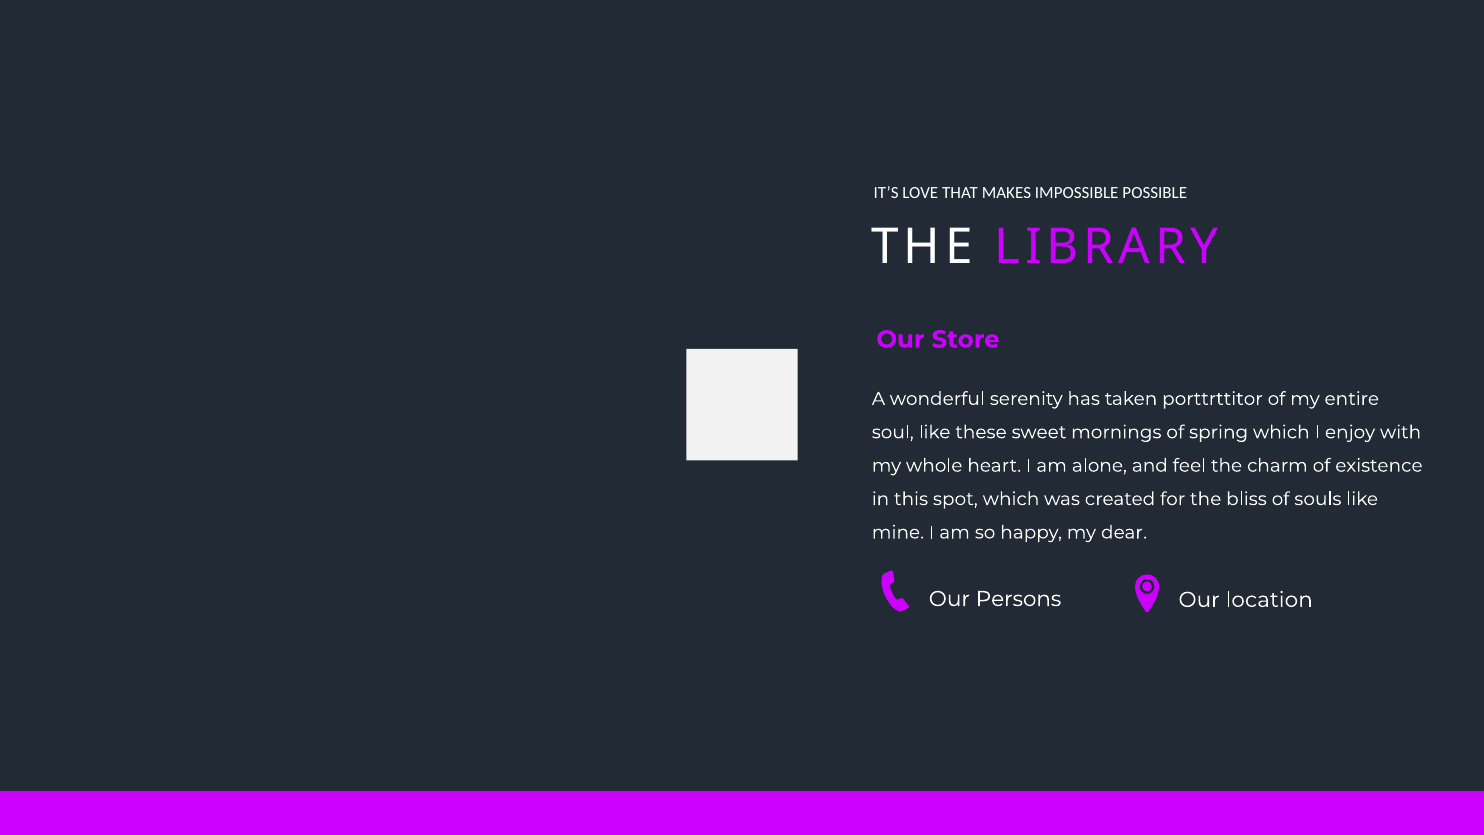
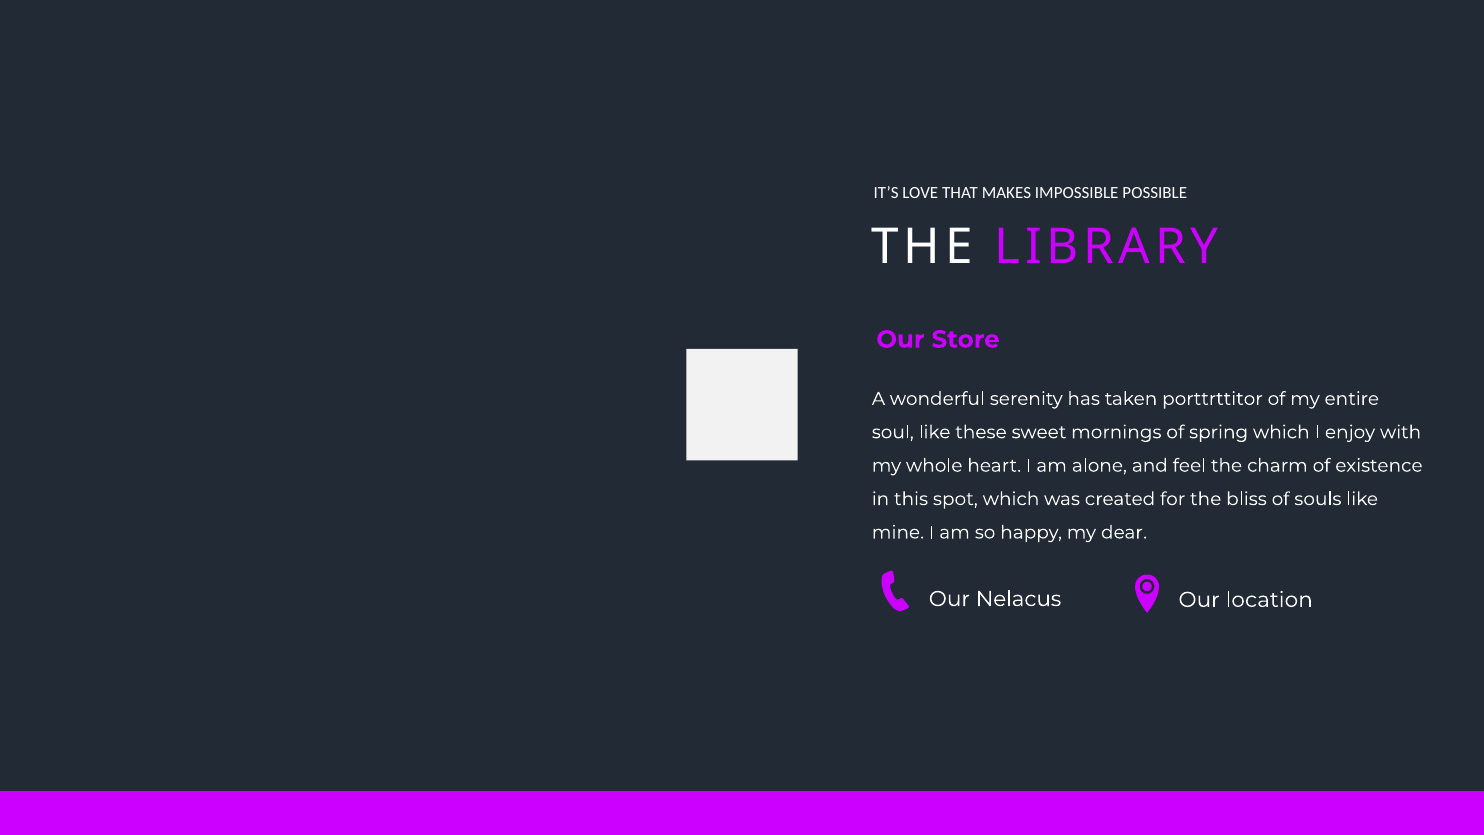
Persons: Persons -> Nelacus
